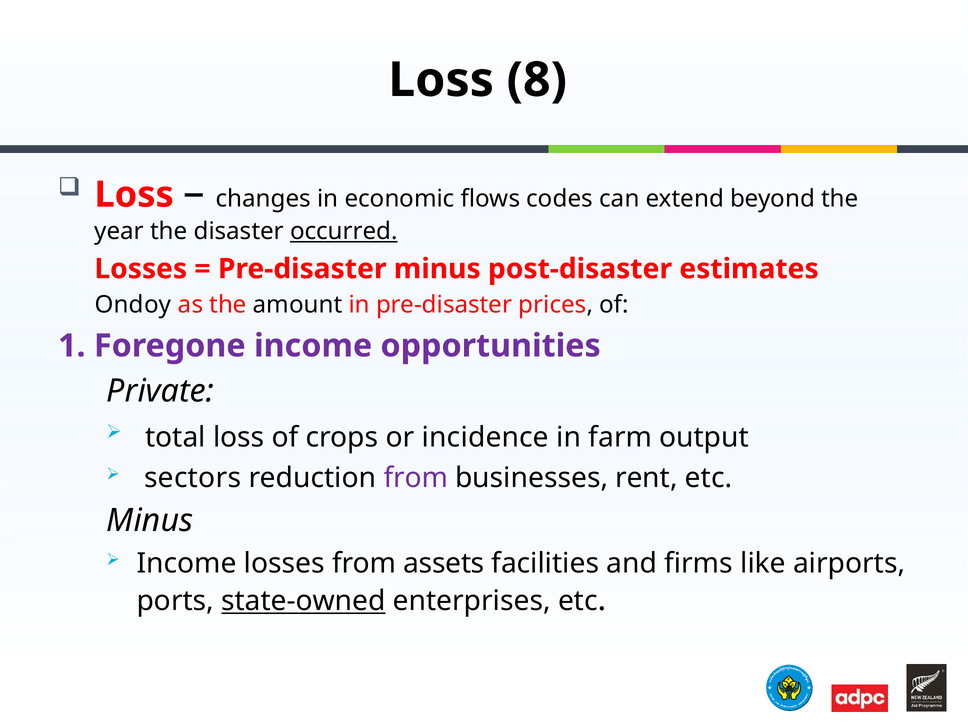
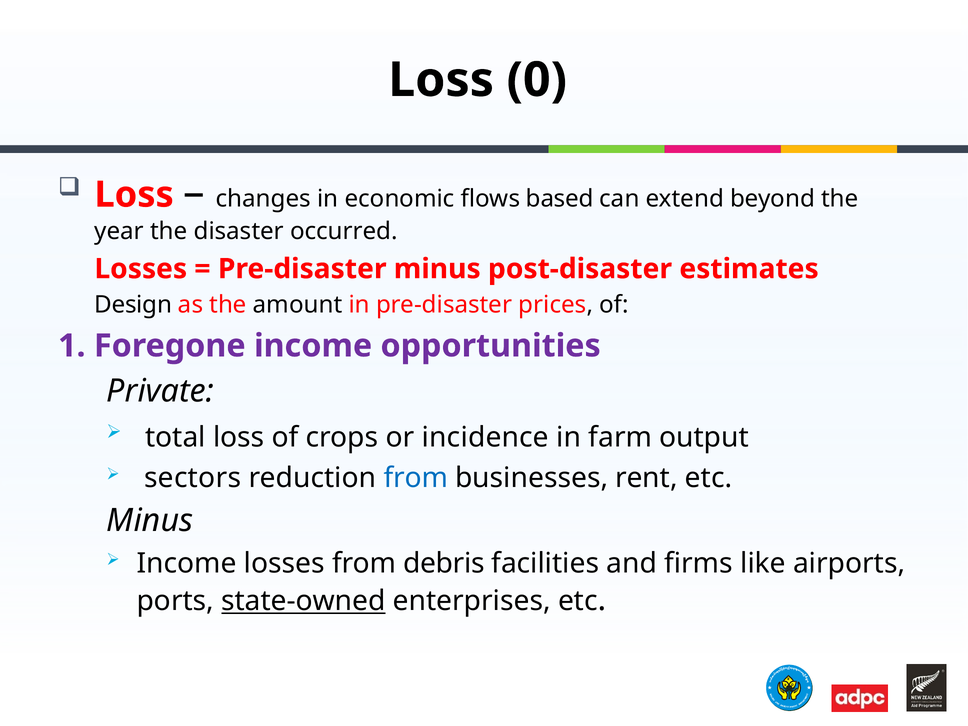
8: 8 -> 0
codes: codes -> based
occurred underline: present -> none
Ondoy: Ondoy -> Design
from at (416, 478) colour: purple -> blue
assets: assets -> debris
